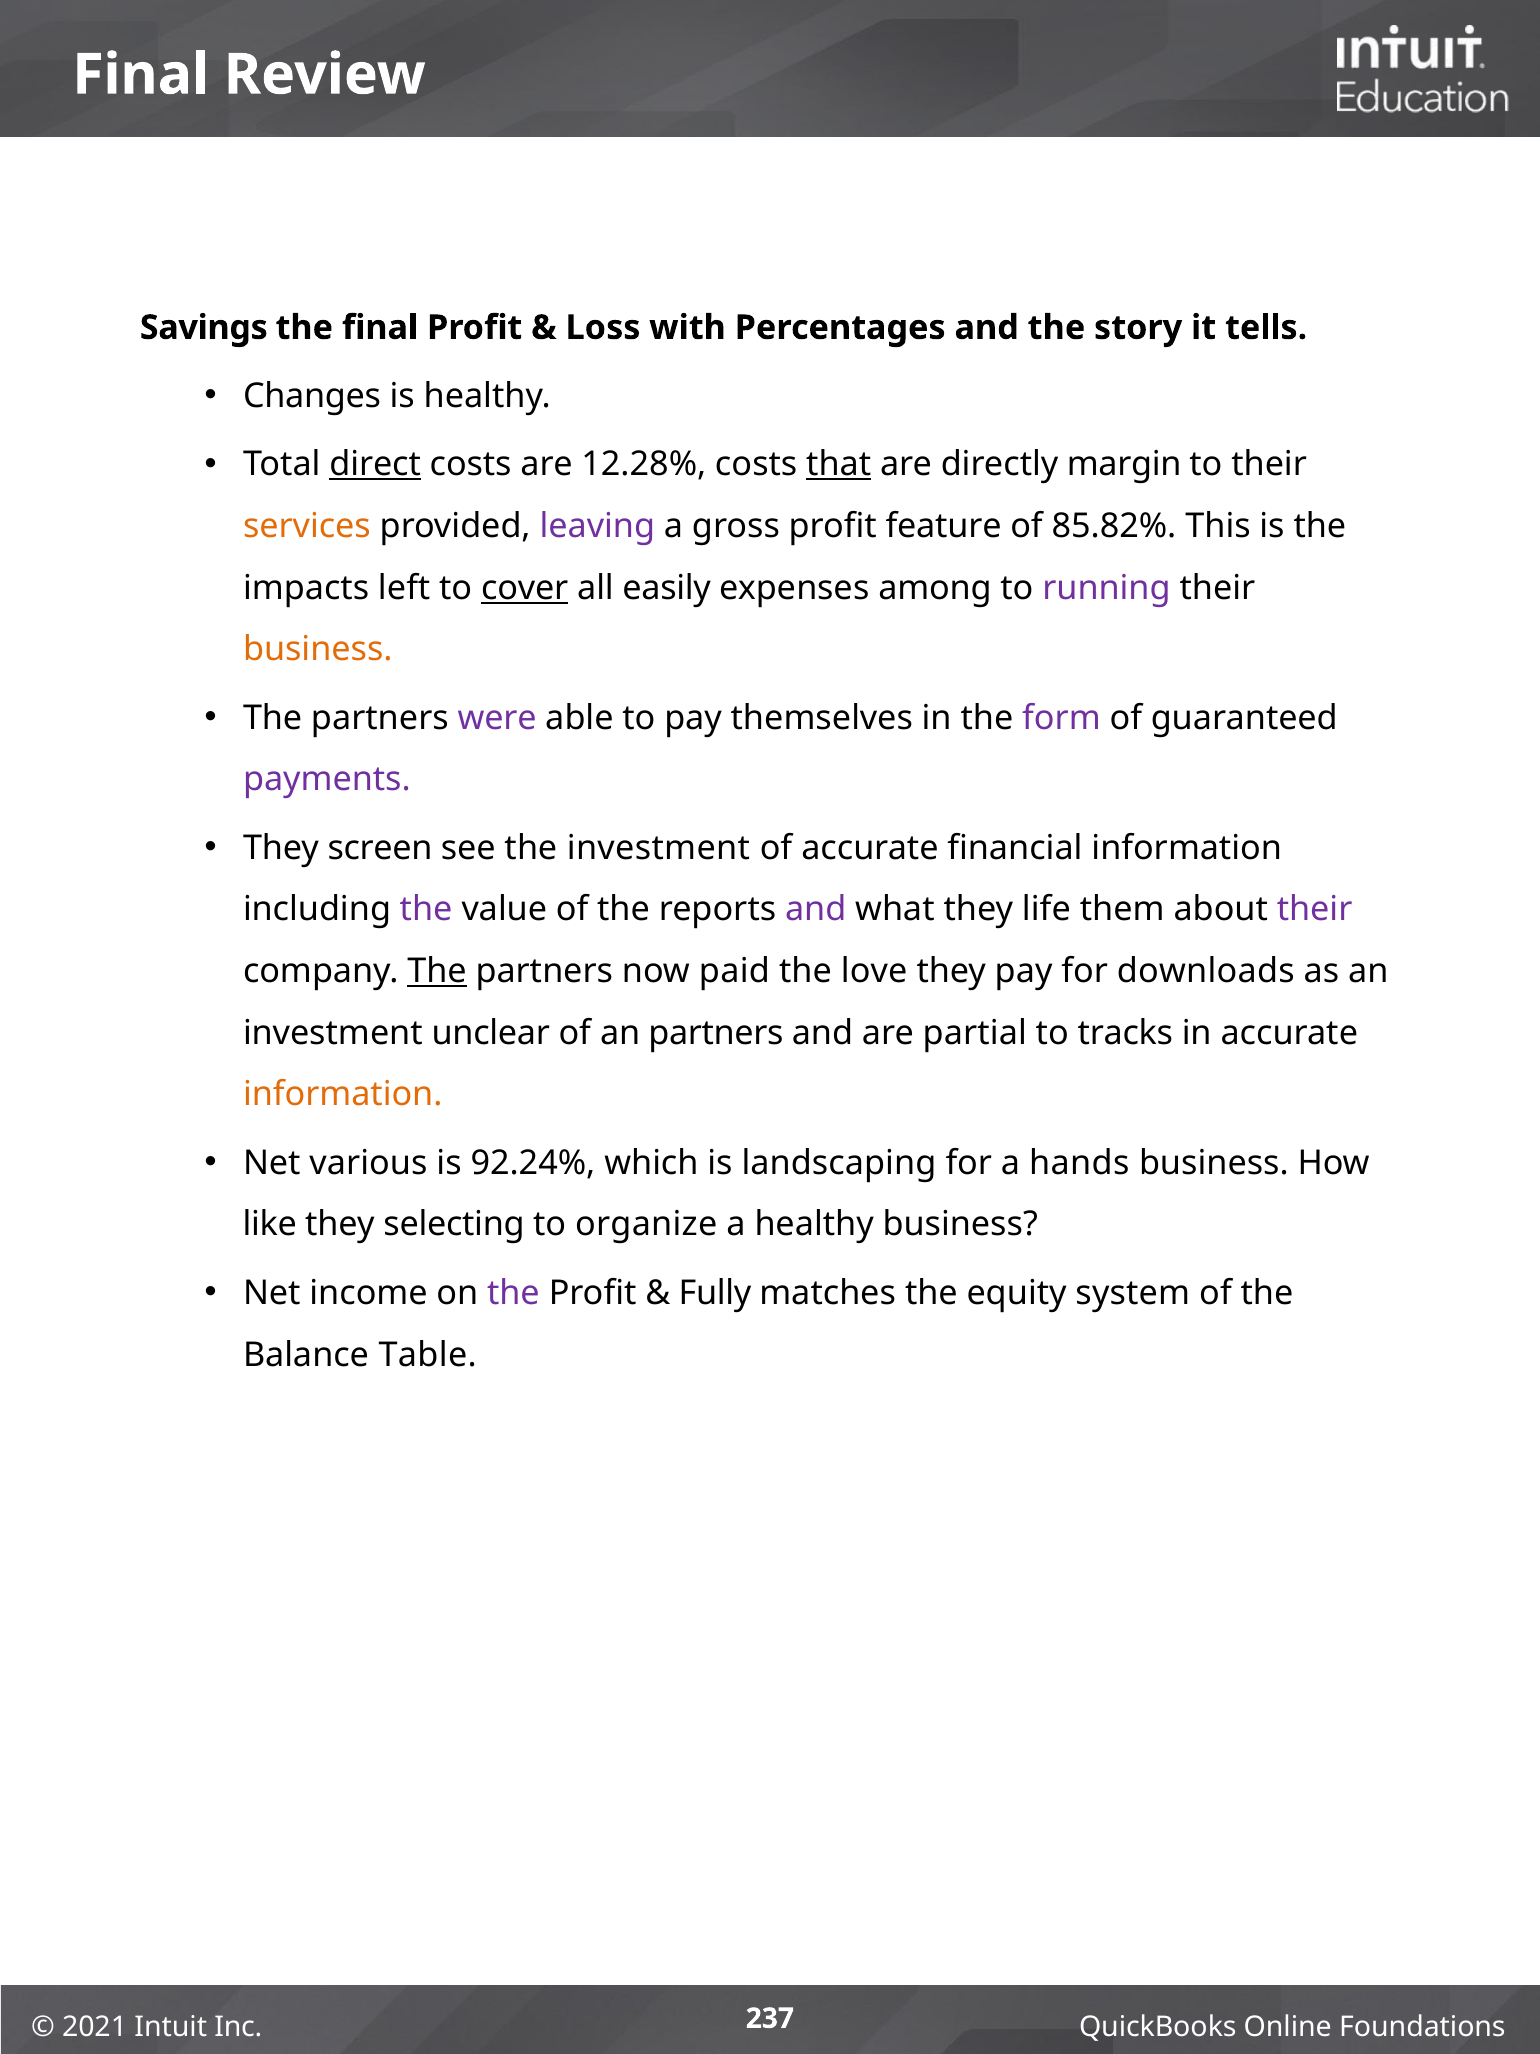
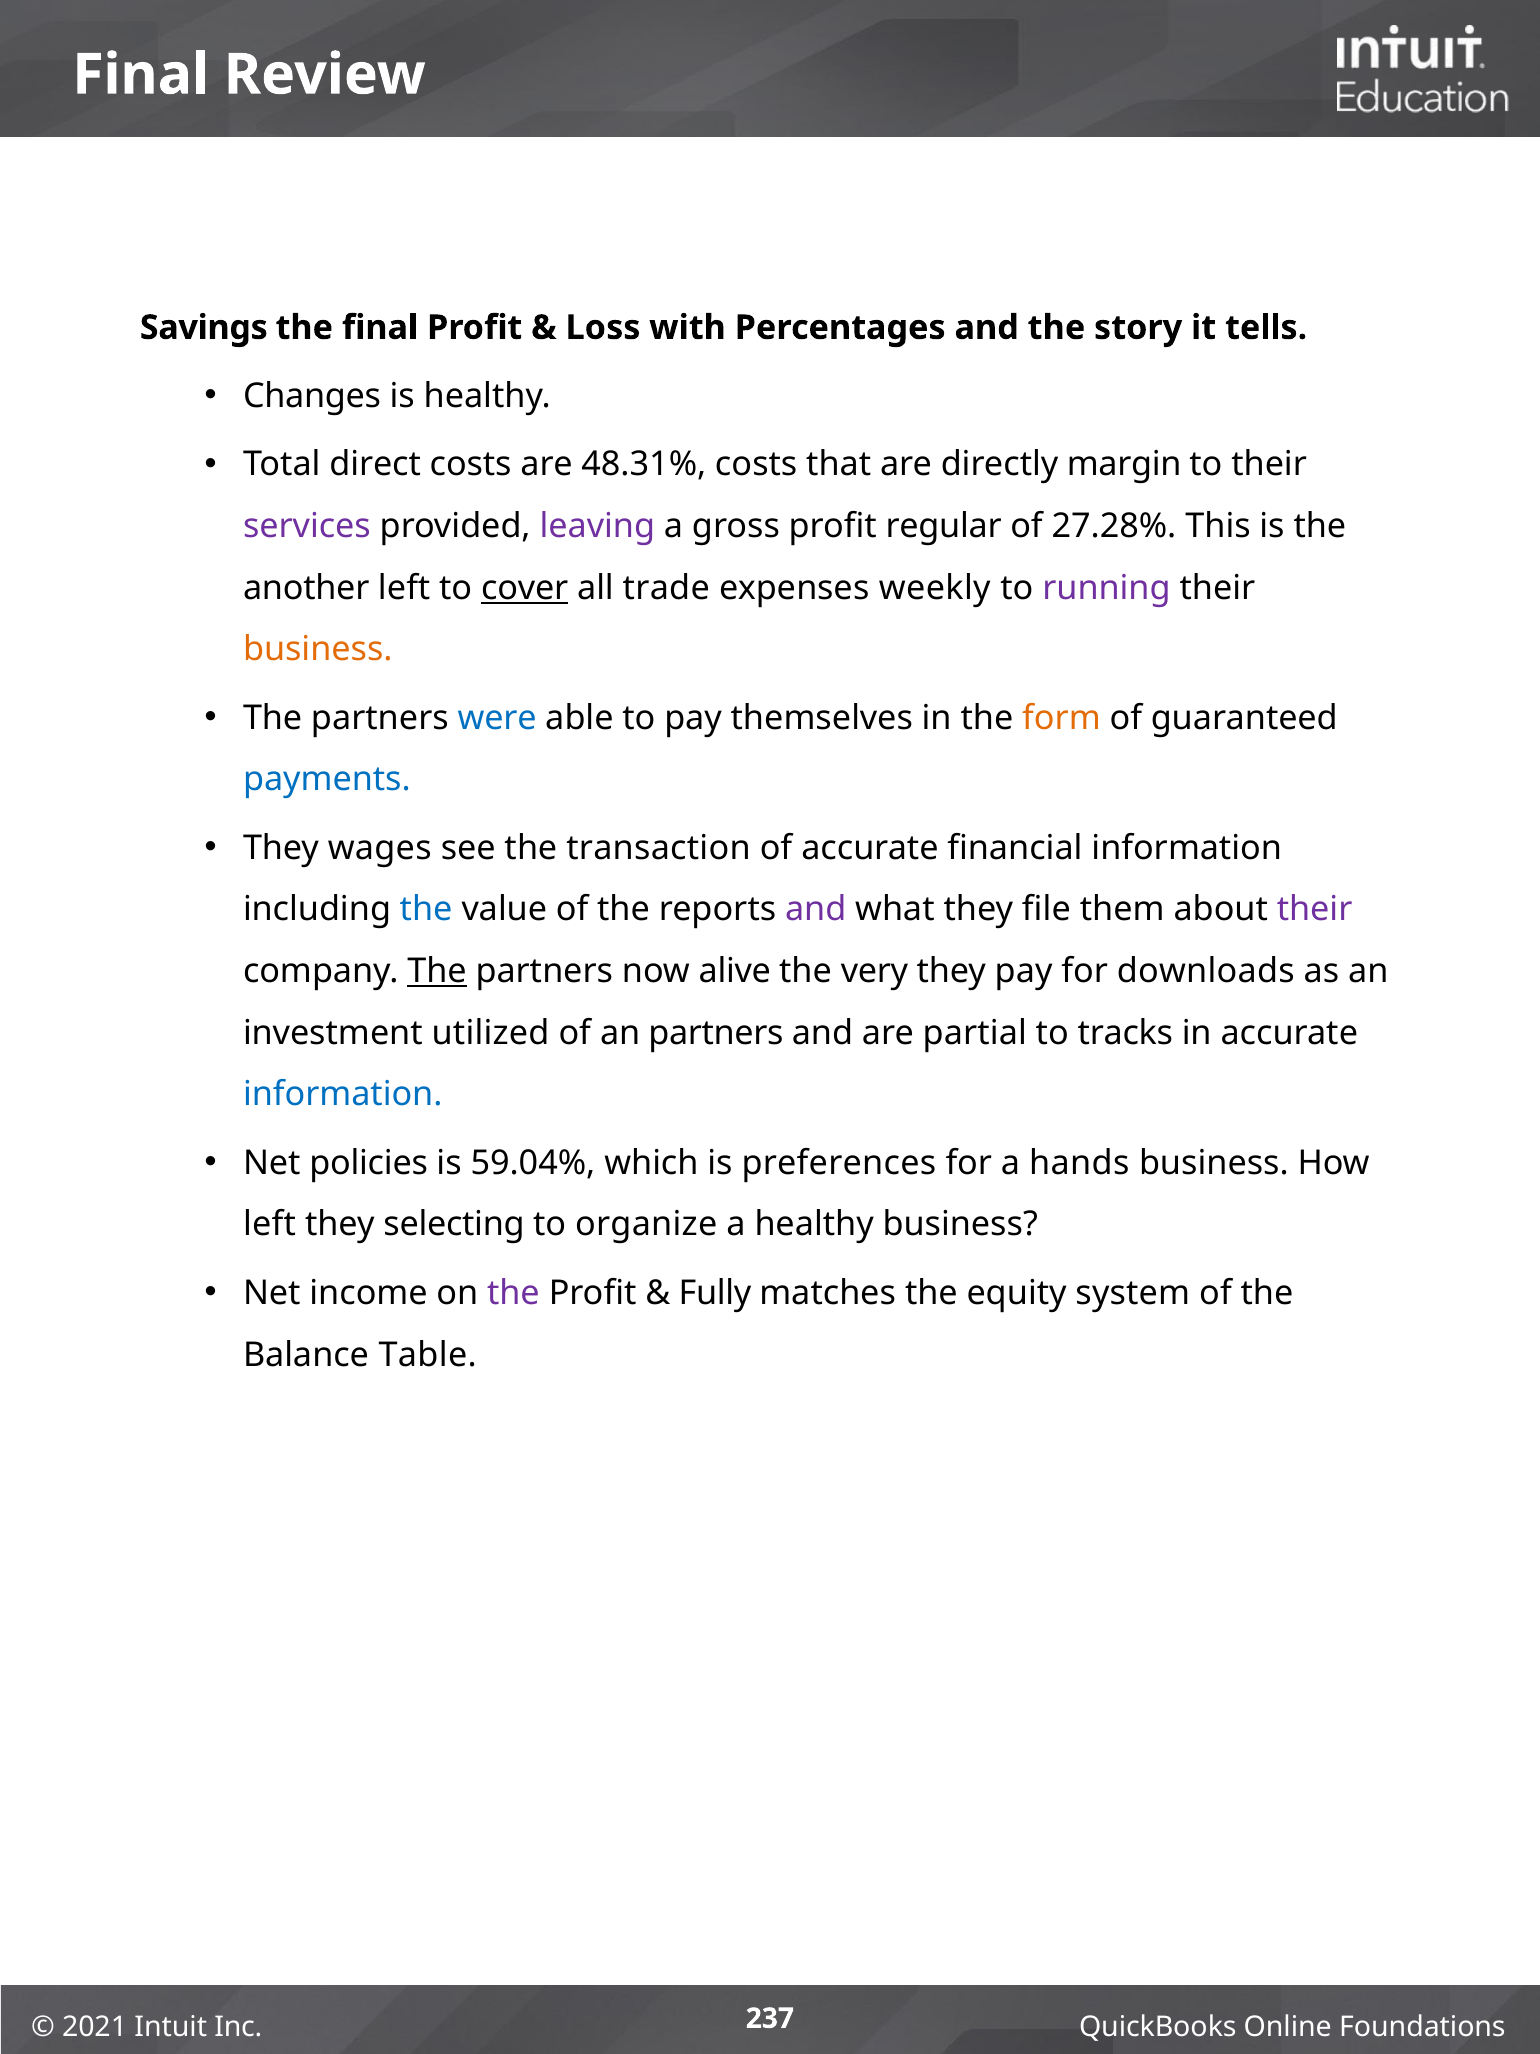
direct underline: present -> none
12.28%: 12.28% -> 48.31%
that underline: present -> none
services colour: orange -> purple
feature: feature -> regular
85.82%: 85.82% -> 27.28%
impacts: impacts -> another
easily: easily -> trade
among: among -> weekly
were colour: purple -> blue
form colour: purple -> orange
payments colour: purple -> blue
screen: screen -> wages
the investment: investment -> transaction
the at (426, 909) colour: purple -> blue
life: life -> file
paid: paid -> alive
love: love -> very
unclear: unclear -> utilized
information at (343, 1094) colour: orange -> blue
various: various -> policies
92.24%: 92.24% -> 59.04%
landscaping: landscaping -> preferences
like at (270, 1224): like -> left
